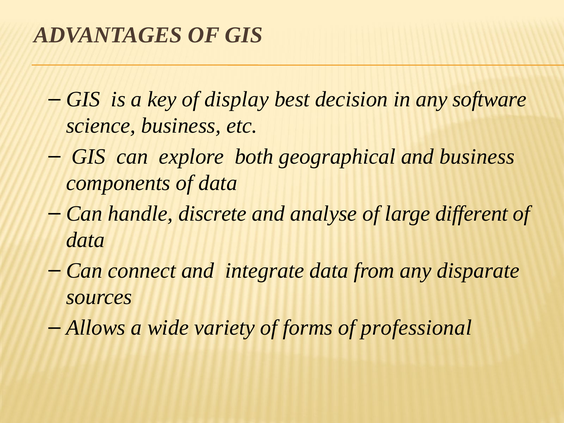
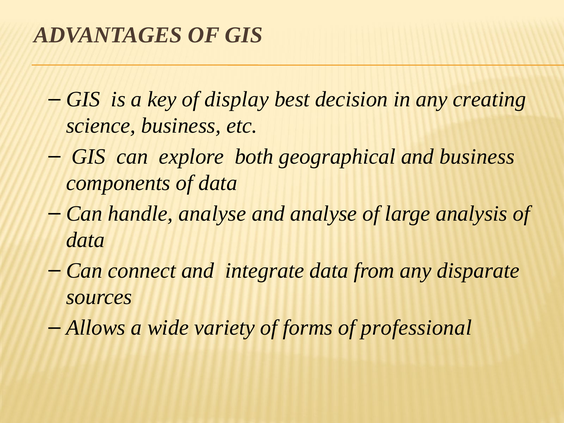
software: software -> creating
handle discrete: discrete -> analyse
different: different -> analysis
